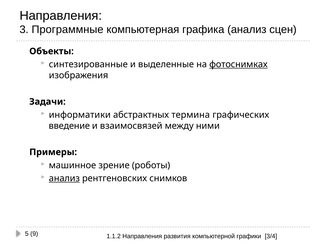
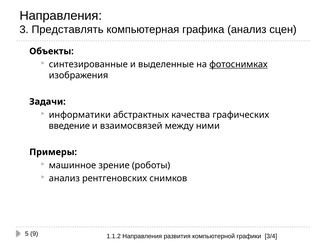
Программные: Программные -> Представлять
термина: термина -> качества
анализ at (64, 178) underline: present -> none
